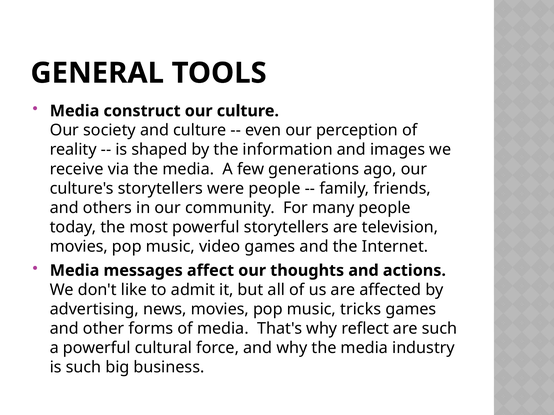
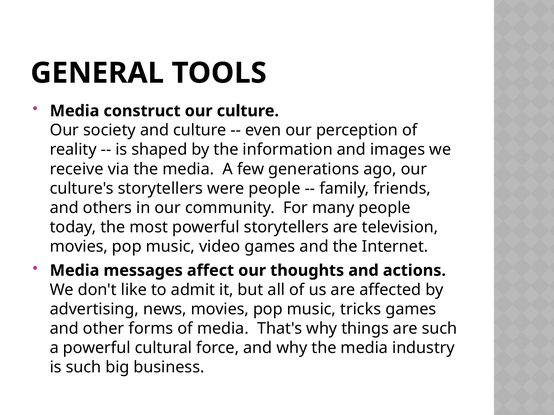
reflect: reflect -> things
